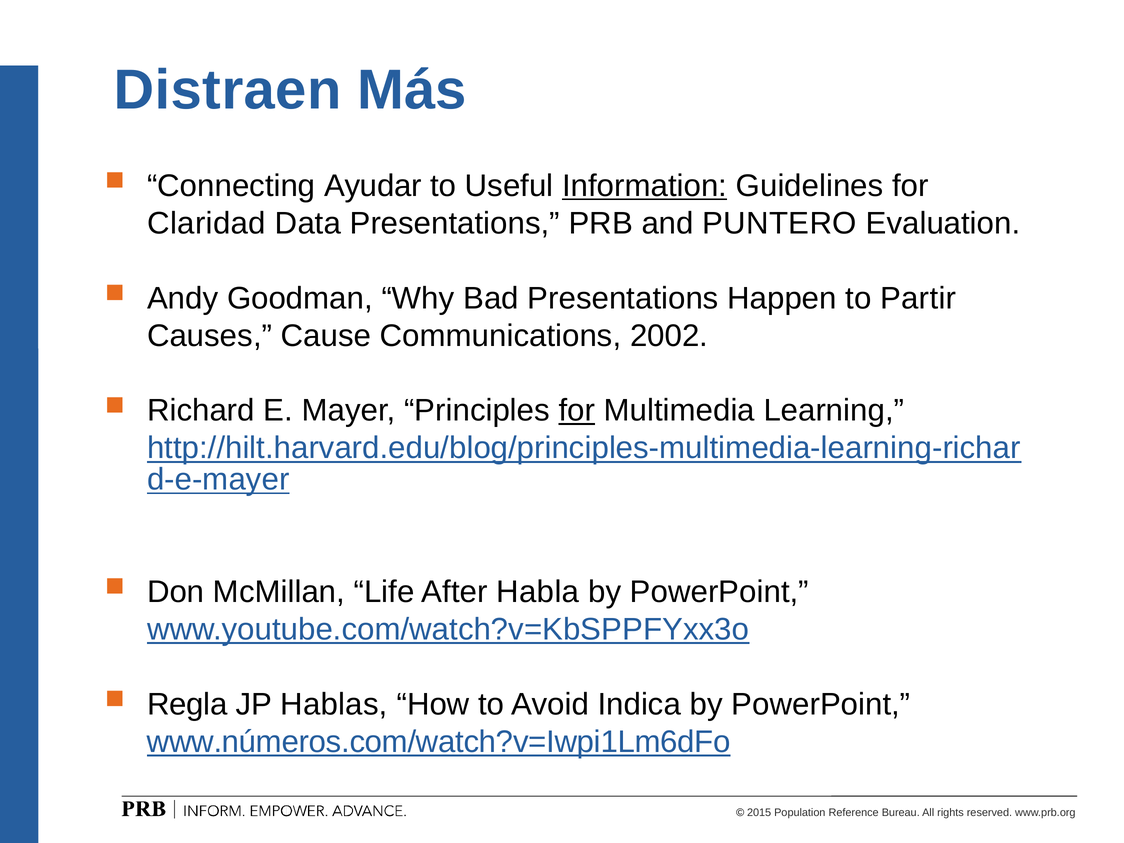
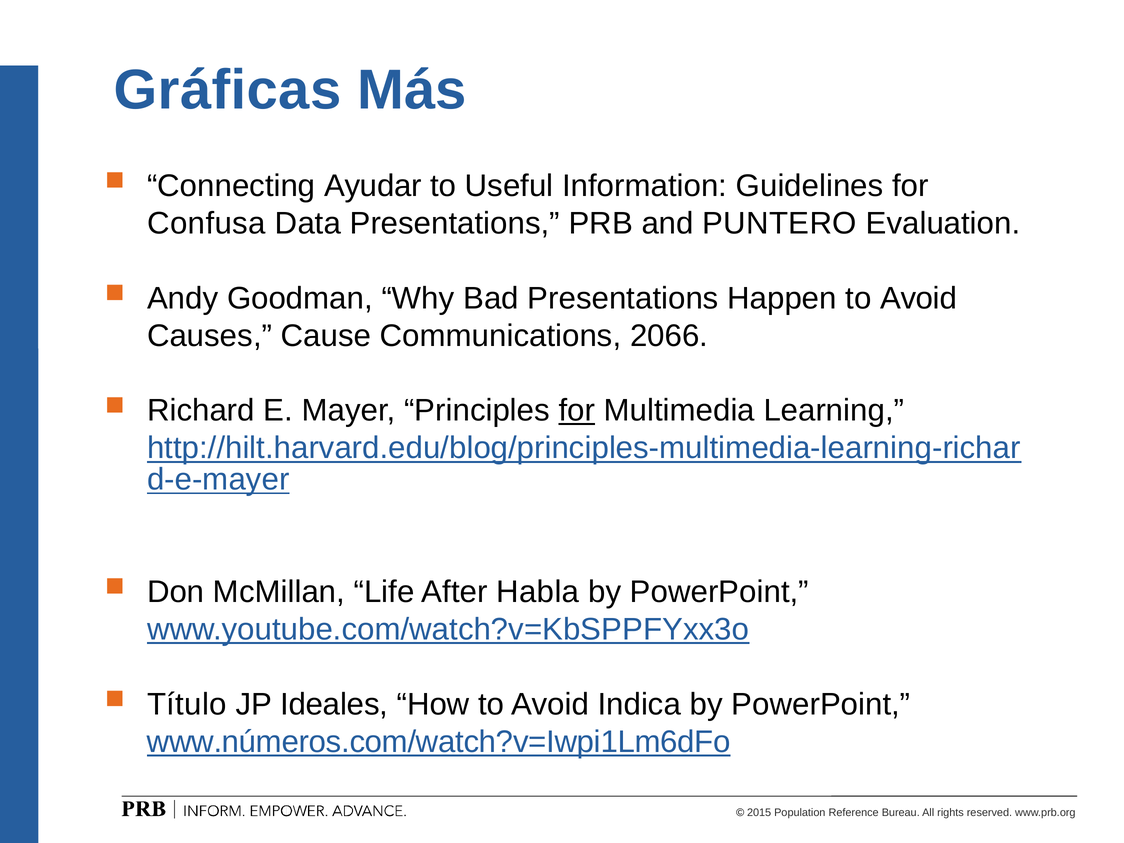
Distraen: Distraen -> Gráficas
Information underline: present -> none
Claridad: Claridad -> Confusa
Happen to Partir: Partir -> Avoid
2002: 2002 -> 2066
Regla: Regla -> Título
Hablas: Hablas -> Ideales
